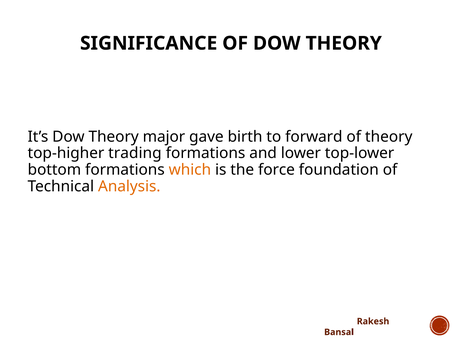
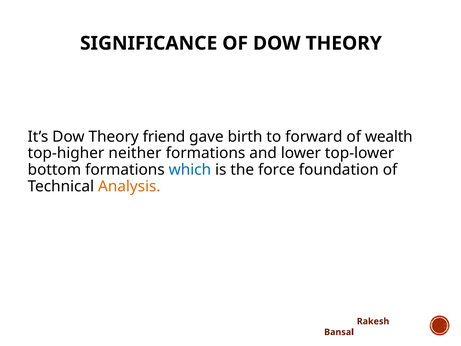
major: major -> friend
of theory: theory -> wealth
trading: trading -> neither
which colour: orange -> blue
